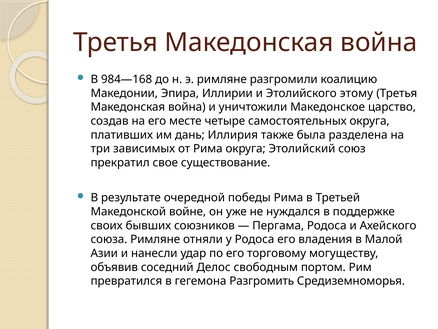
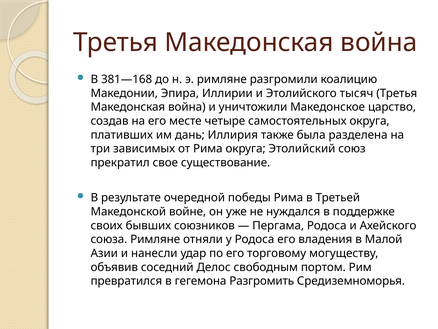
984—168: 984—168 -> 381—168
этому: этому -> тысяч
